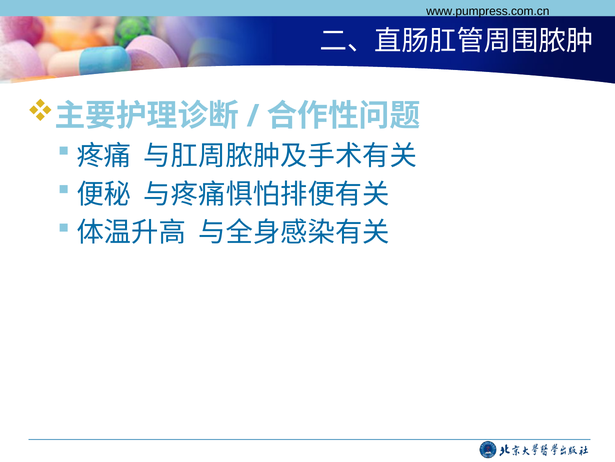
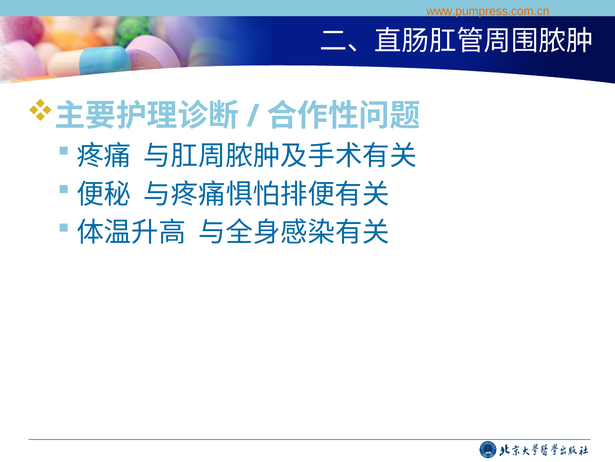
www.pumpress.com.cn colour: black -> orange
